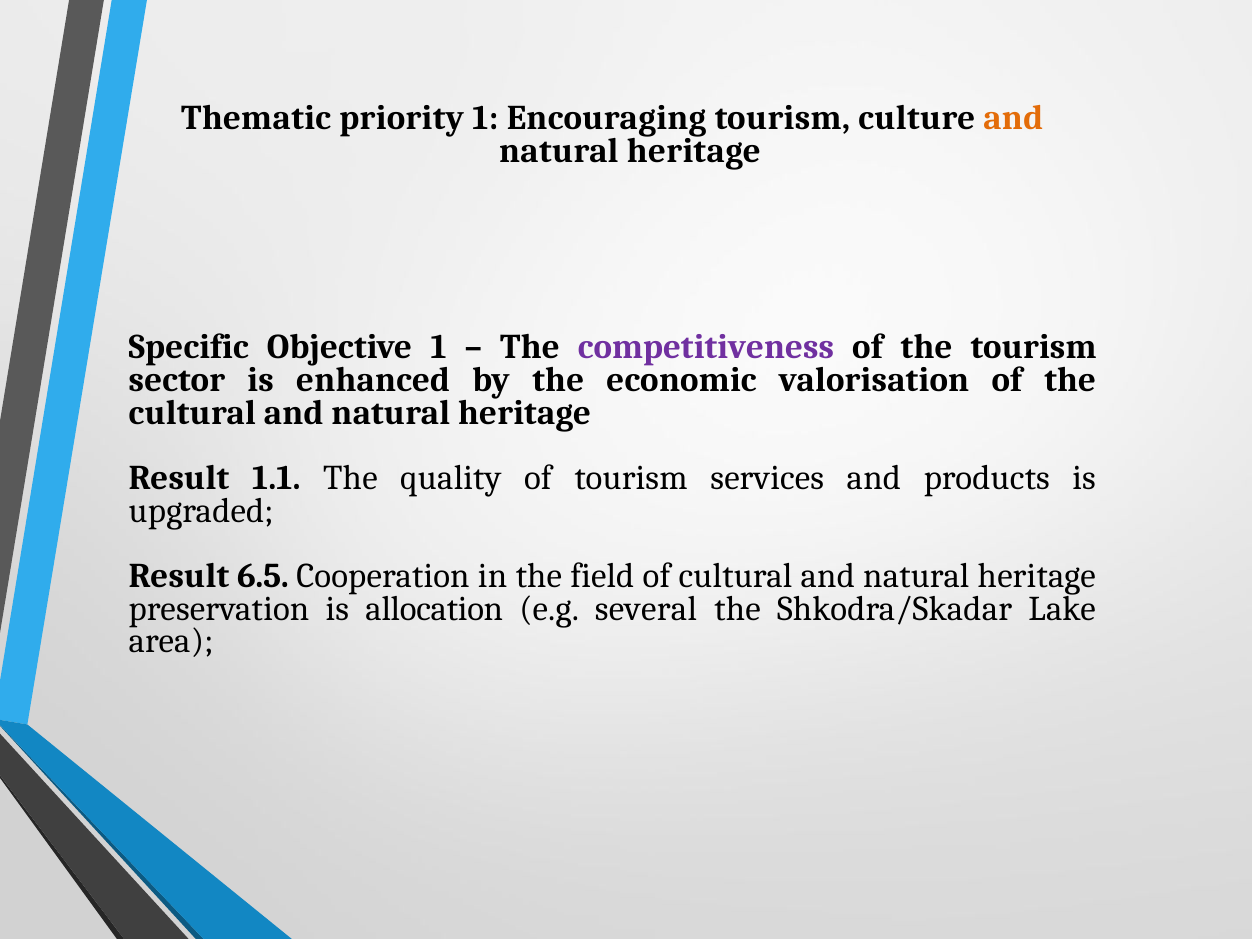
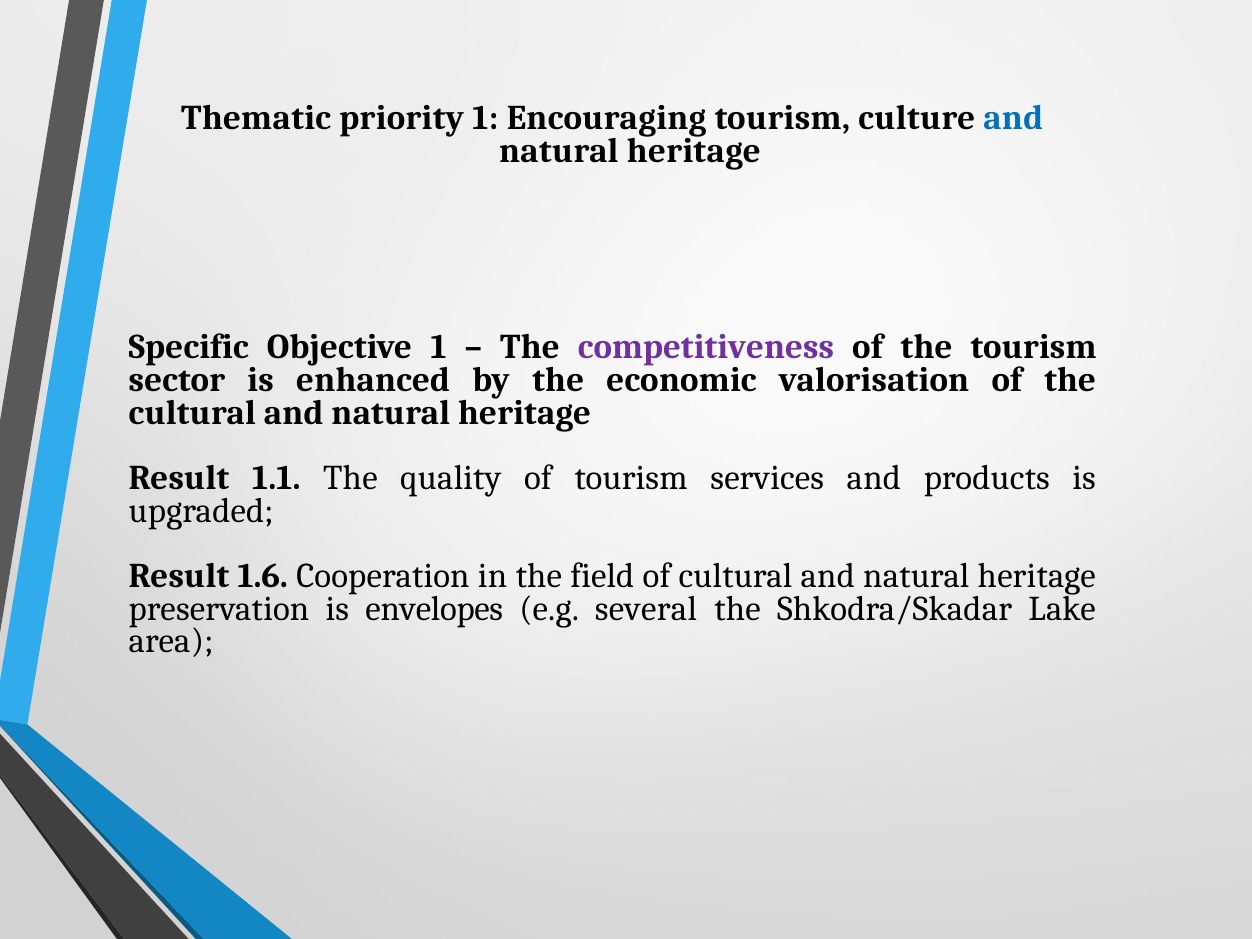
and at (1013, 118) colour: orange -> blue
6.5: 6.5 -> 1.6
allocation: allocation -> envelopes
